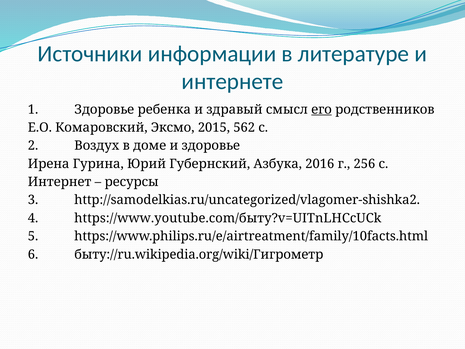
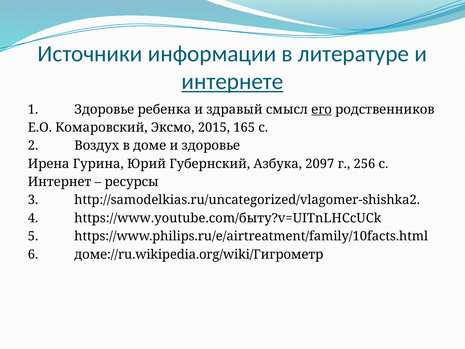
интернете underline: none -> present
562: 562 -> 165
2016: 2016 -> 2097
быту://ru.wikipedia.org/wiki/Гигрометр: быту://ru.wikipedia.org/wiki/Гигрометр -> доме://ru.wikipedia.org/wiki/Гигрометр
